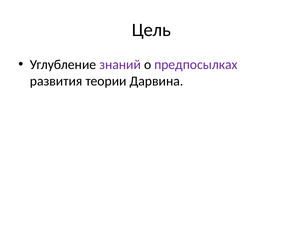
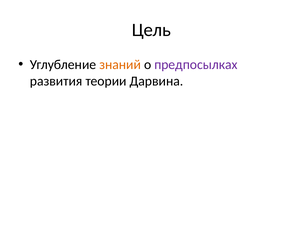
знаний colour: purple -> orange
